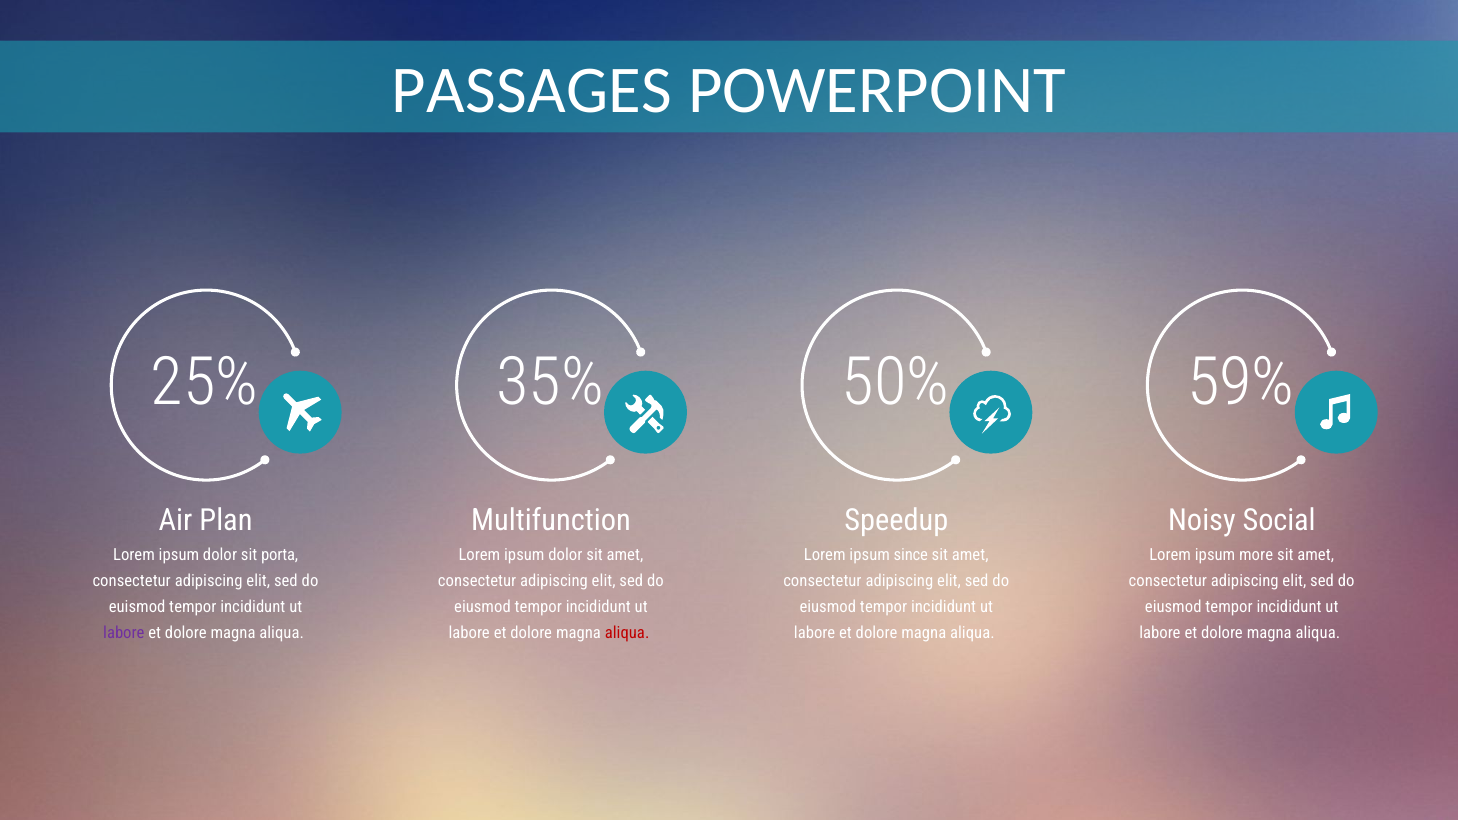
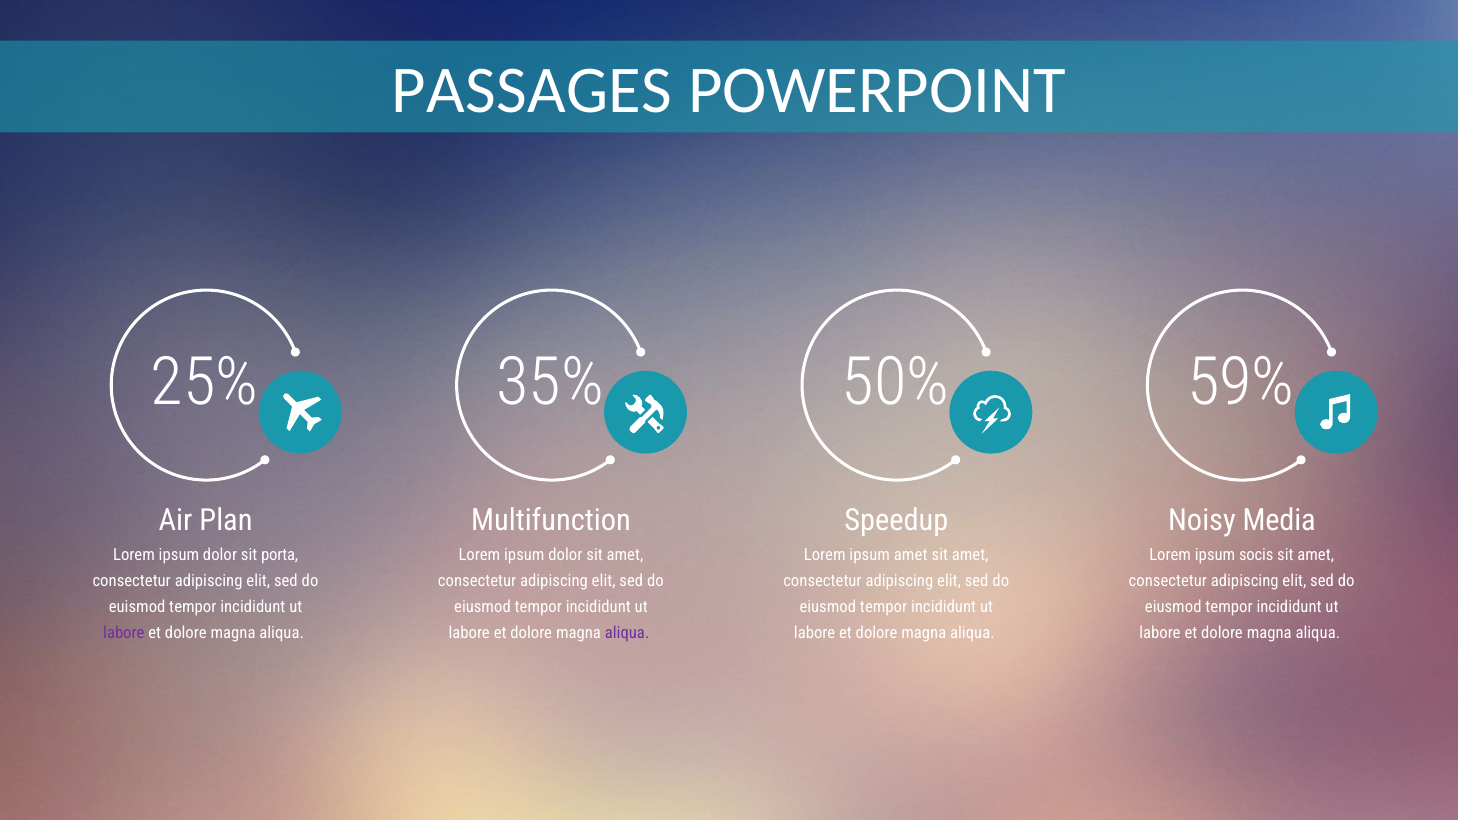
Social: Social -> Media
ipsum since: since -> amet
more: more -> socis
aliqua at (627, 633) colour: red -> purple
